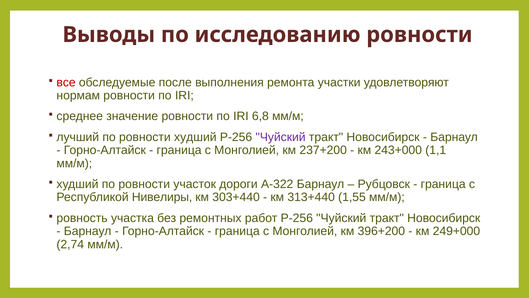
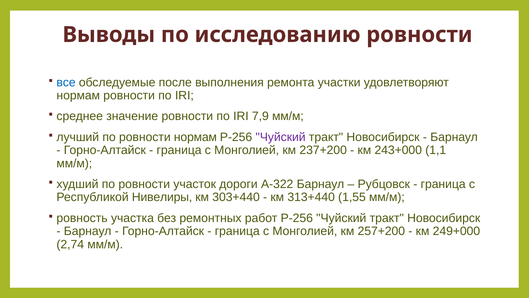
все colour: red -> blue
6,8: 6,8 -> 7,9
ровности худший: худший -> нормам
396+200: 396+200 -> 257+200
